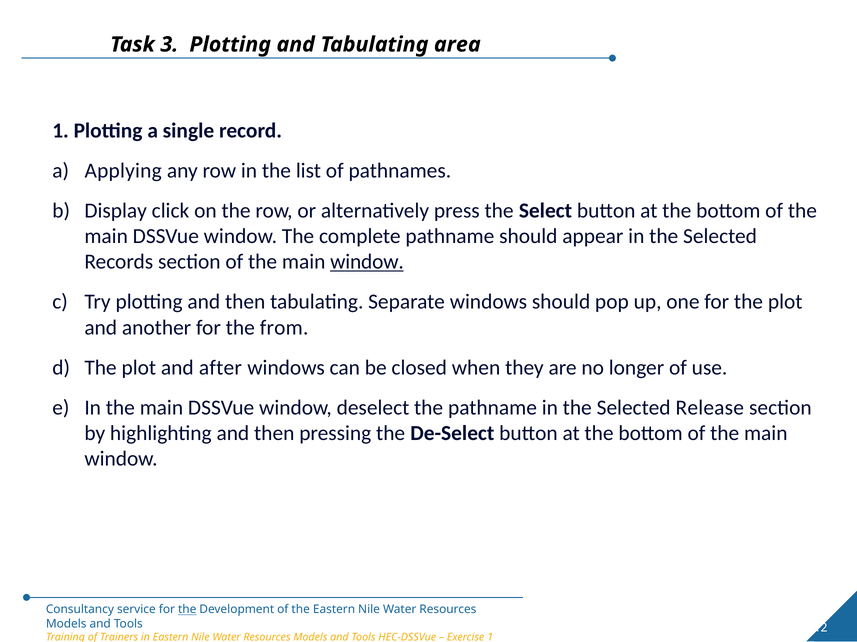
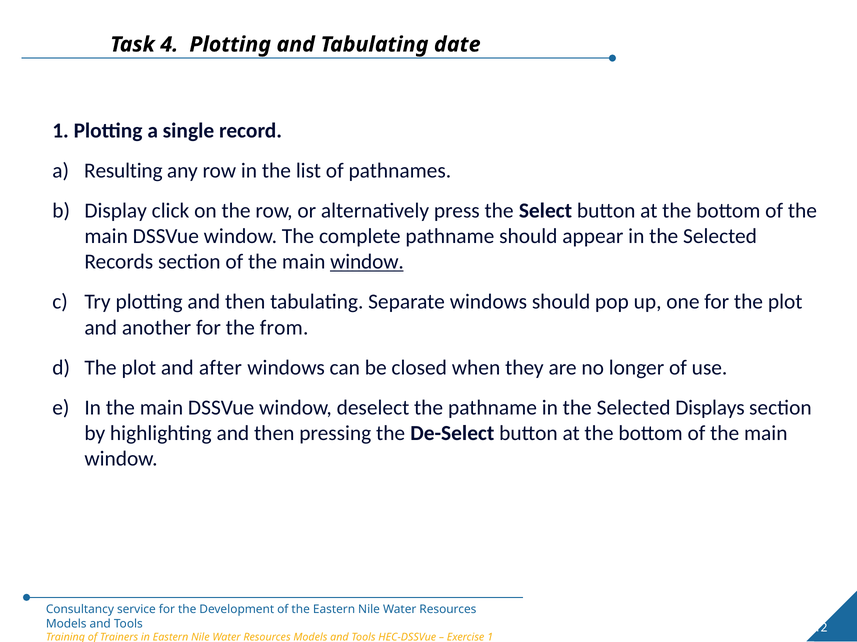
3: 3 -> 4
area: area -> date
Applying: Applying -> Resulting
Release: Release -> Displays
the at (187, 610) underline: present -> none
